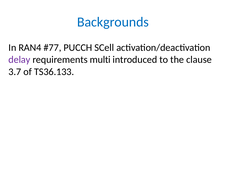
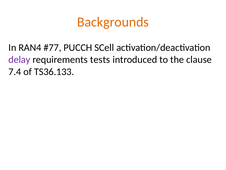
Backgrounds colour: blue -> orange
multi: multi -> tests
3.7: 3.7 -> 7.4
